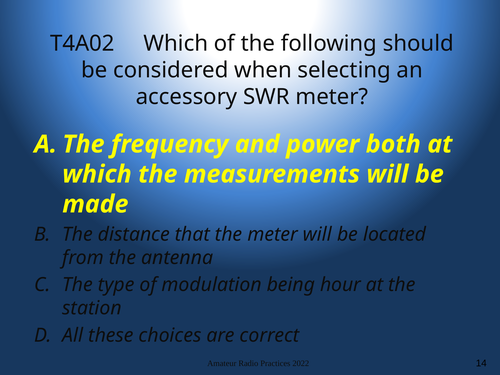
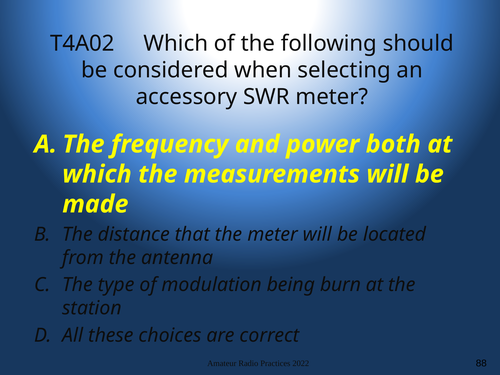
hour: hour -> burn
14: 14 -> 88
